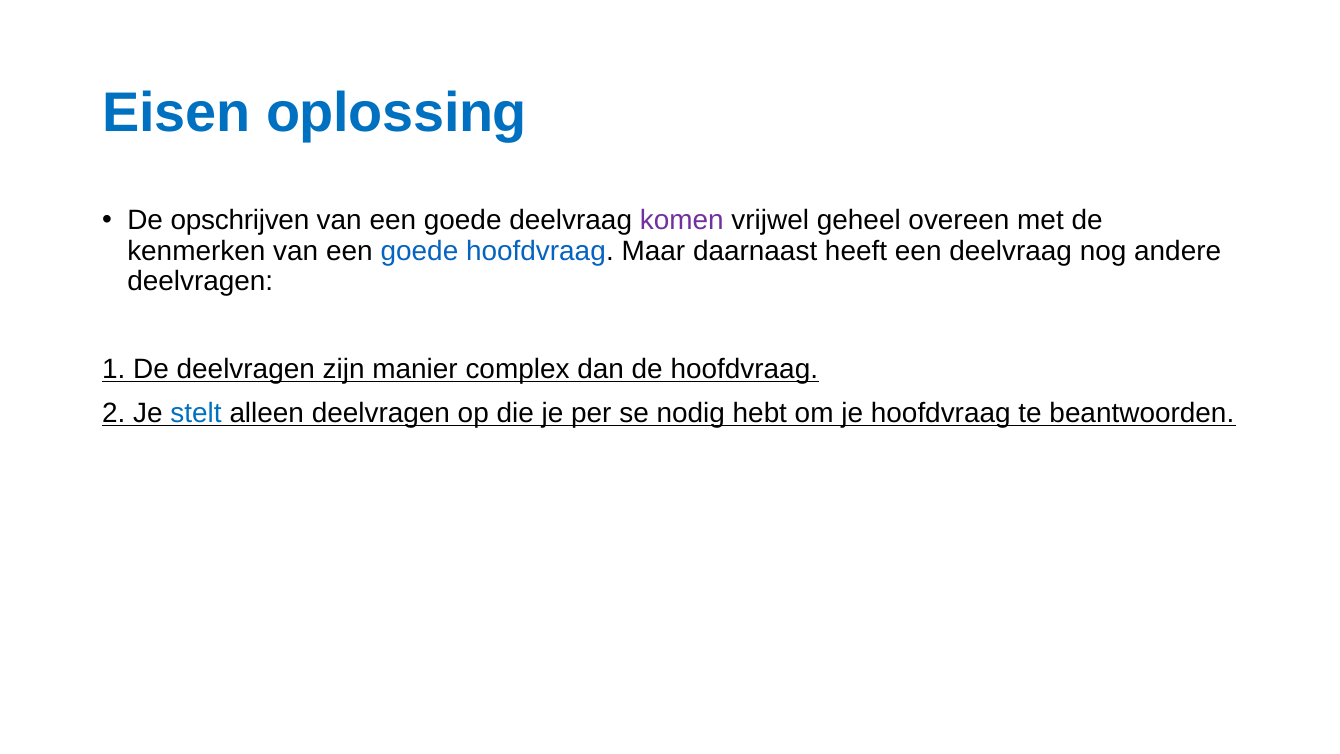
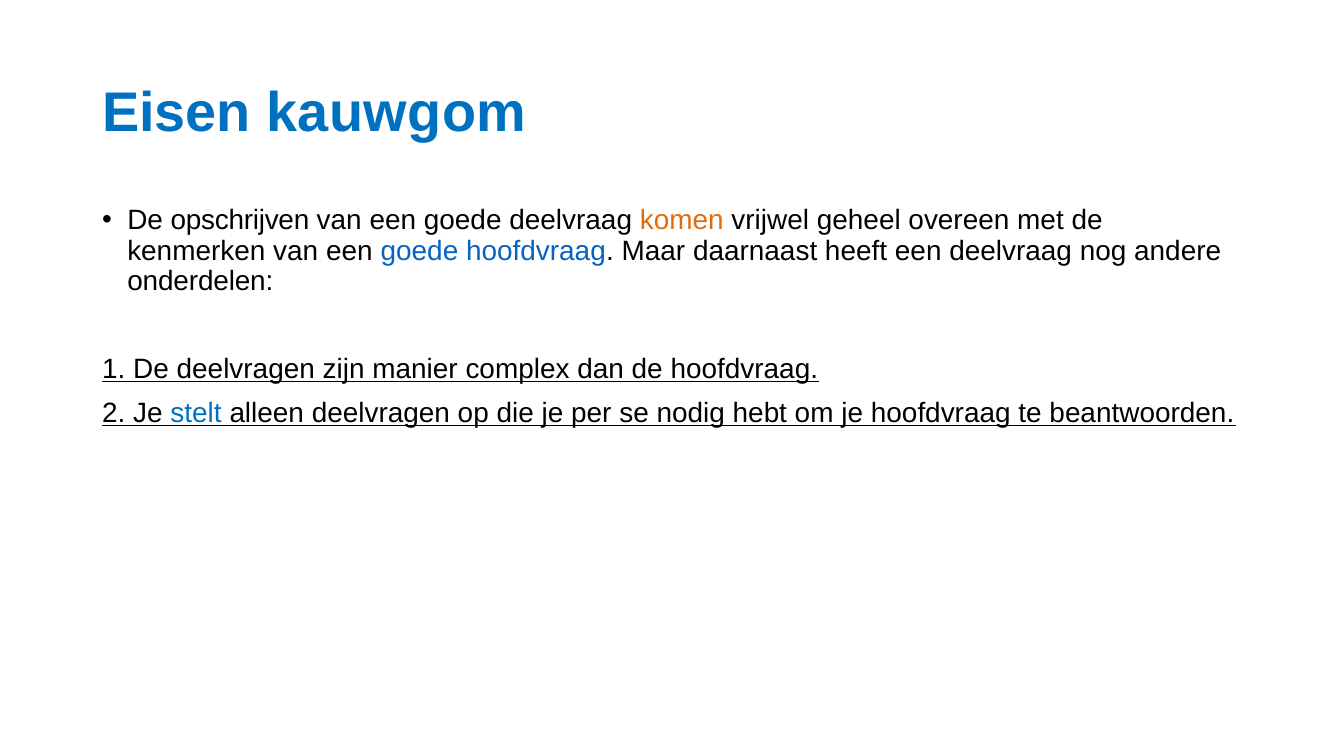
oplossing: oplossing -> kauwgom
komen colour: purple -> orange
deelvragen at (200, 281): deelvragen -> onderdelen
